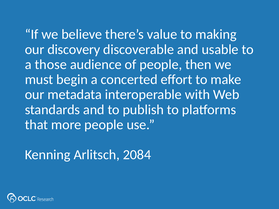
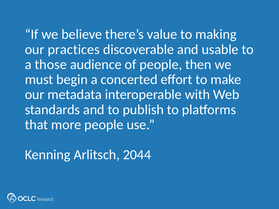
discovery: discovery -> practices
2084: 2084 -> 2044
